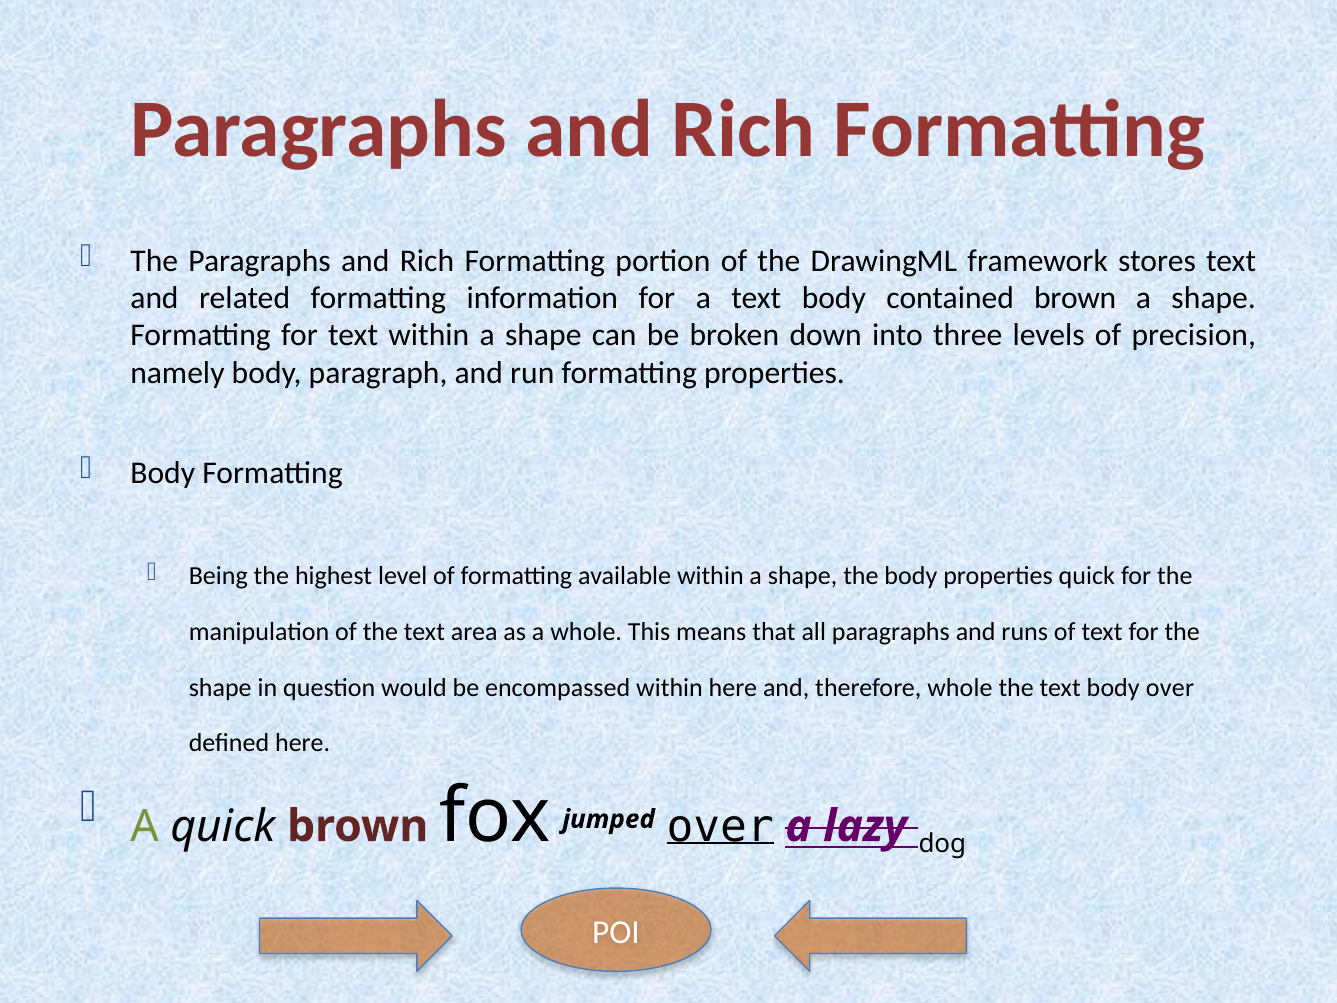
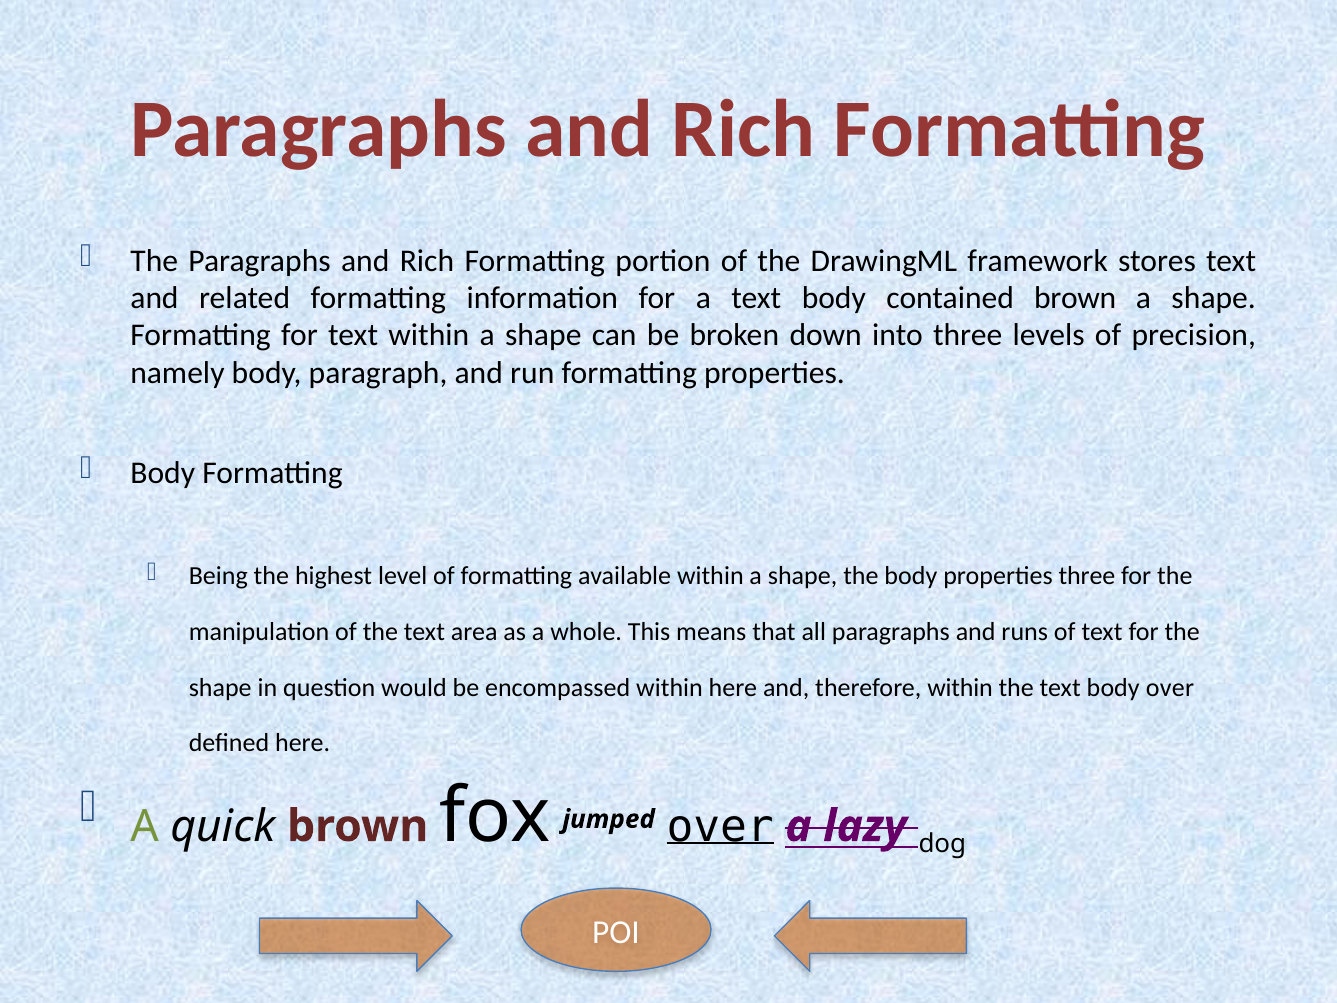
properties quick: quick -> three
therefore whole: whole -> within
